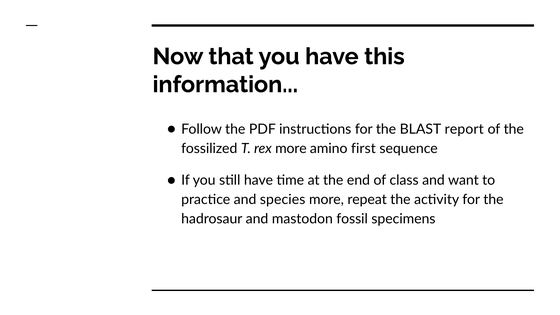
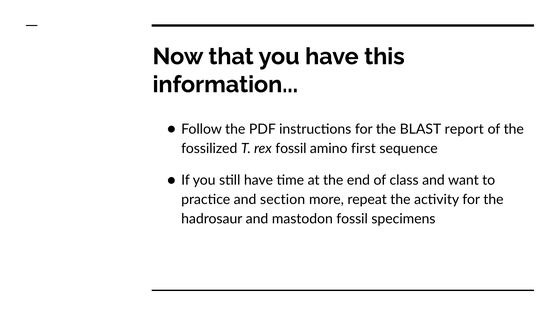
rex more: more -> fossil
species: species -> section
